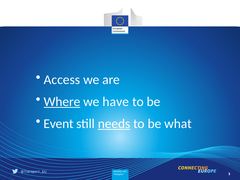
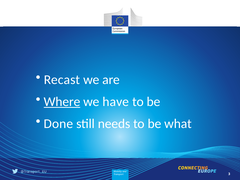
Access: Access -> Recast
Event: Event -> Done
needs underline: present -> none
